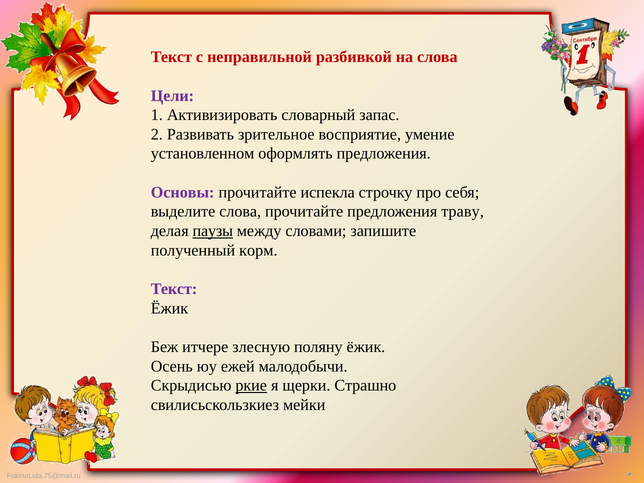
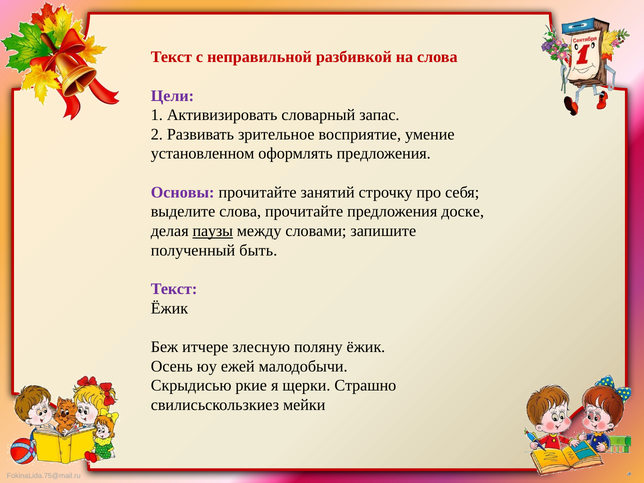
испекла: испекла -> занятий
траву: траву -> доске
корм: корм -> быть
ркие underline: present -> none
